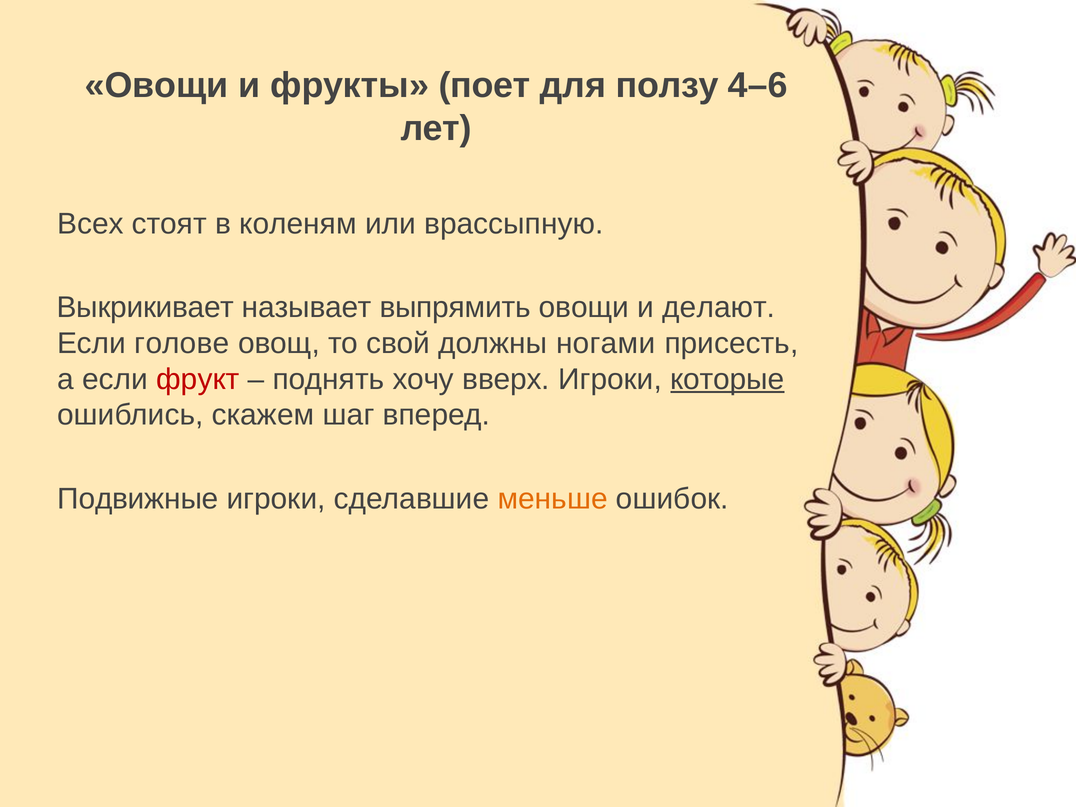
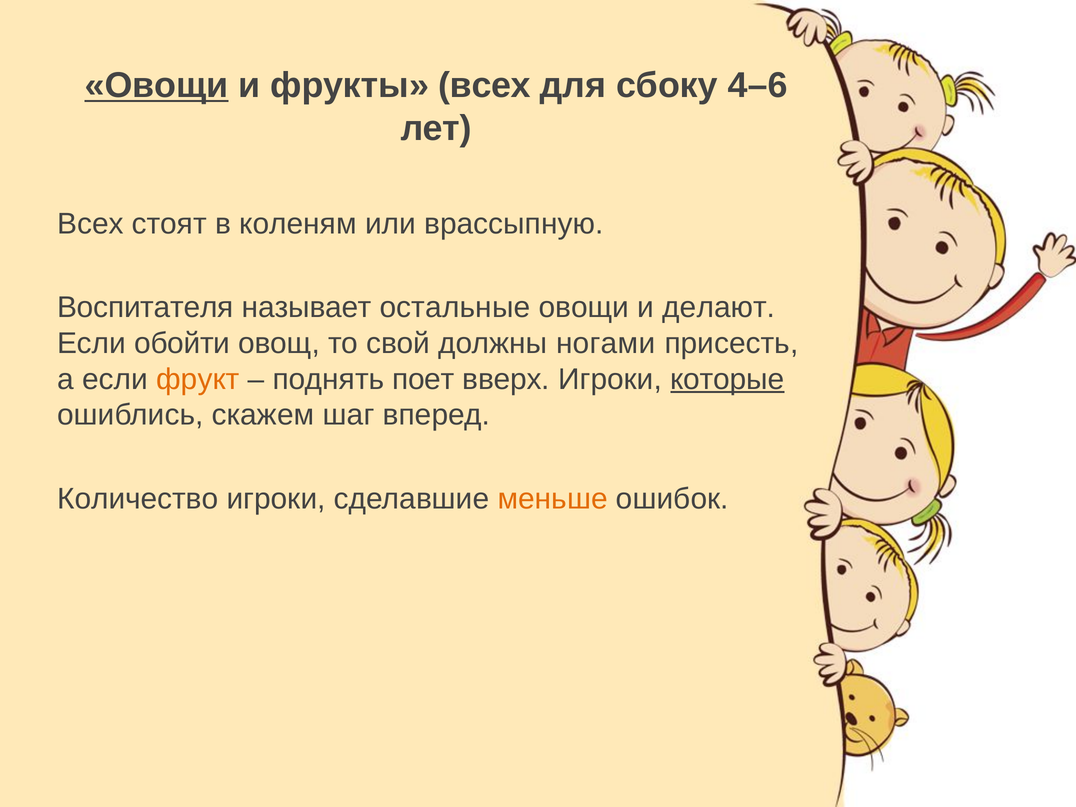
Овощи at (157, 86) underline: none -> present
фрукты поет: поет -> всех
ползу: ползу -> сбоку
Выкрикивает: Выкрикивает -> Воспитателя
выпрямить: выпрямить -> остальные
голове: голове -> обойти
фрукт colour: red -> orange
хочу: хочу -> поет
Подвижные: Подвижные -> Количество
